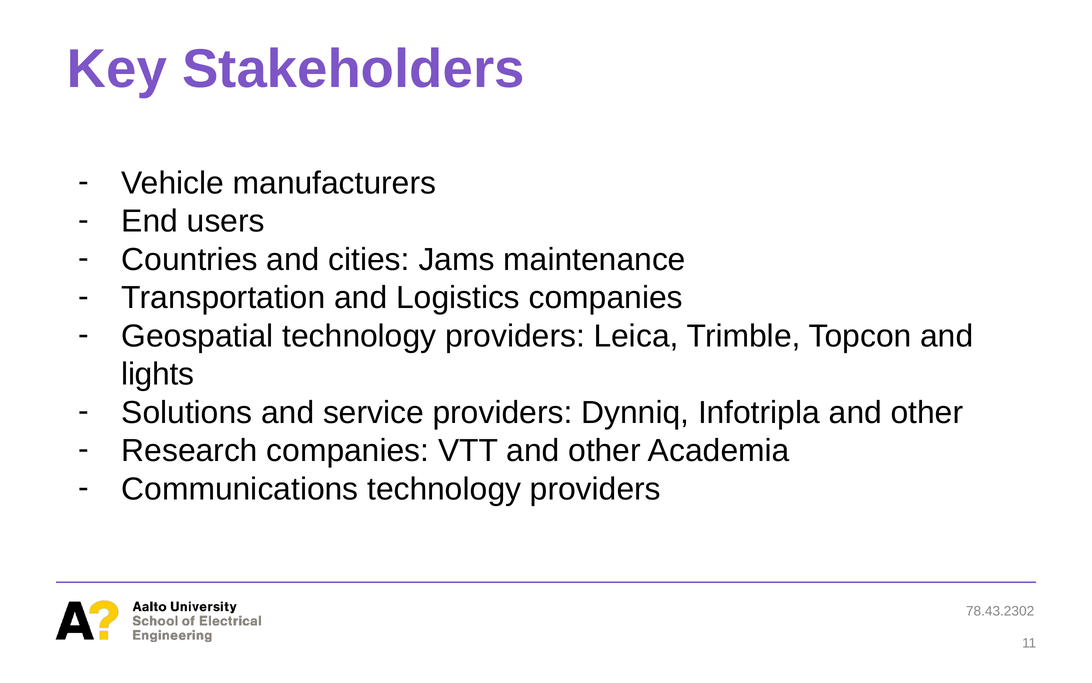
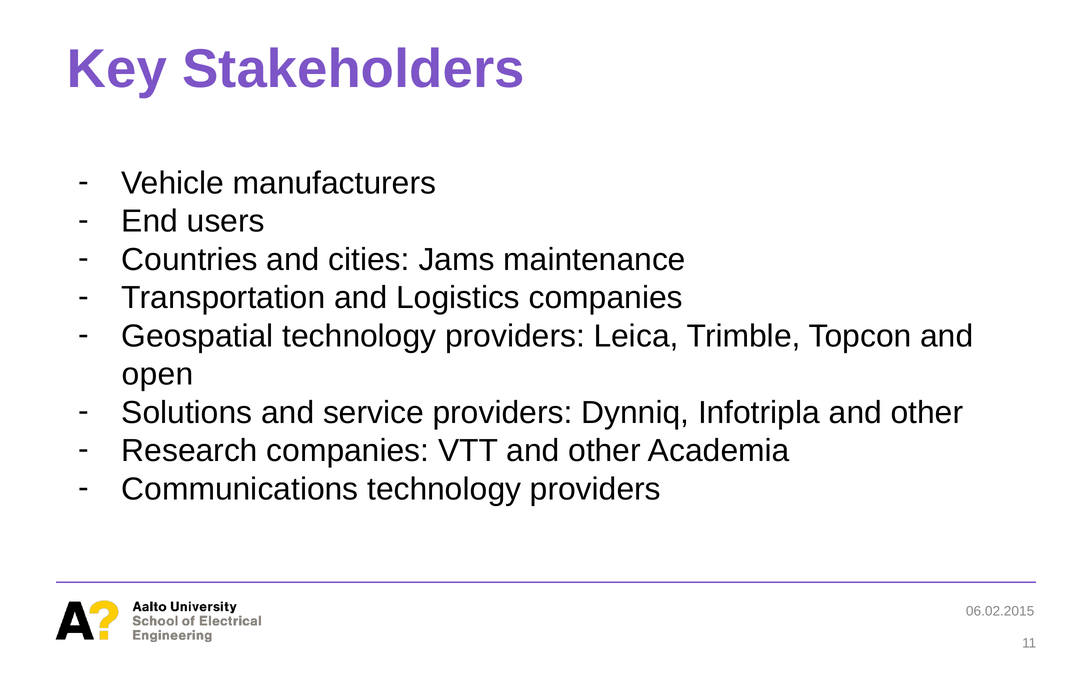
lights: lights -> open
78.43.2302: 78.43.2302 -> 06.02.2015
